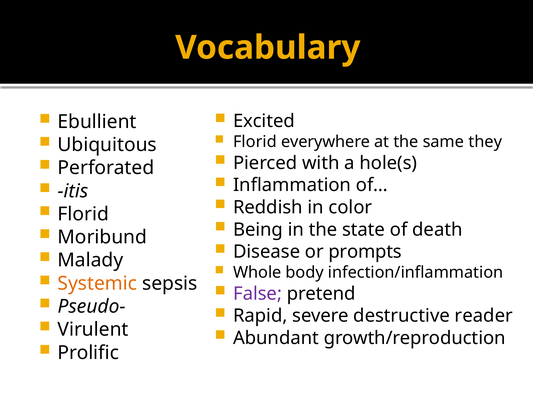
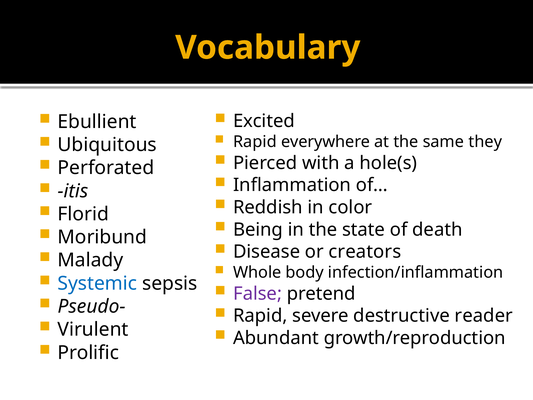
Florid at (255, 142): Florid -> Rapid
prompts: prompts -> creators
Systemic colour: orange -> blue
